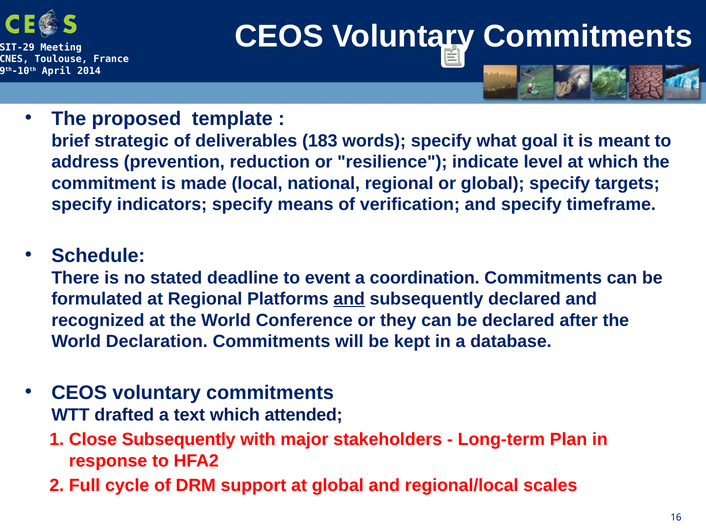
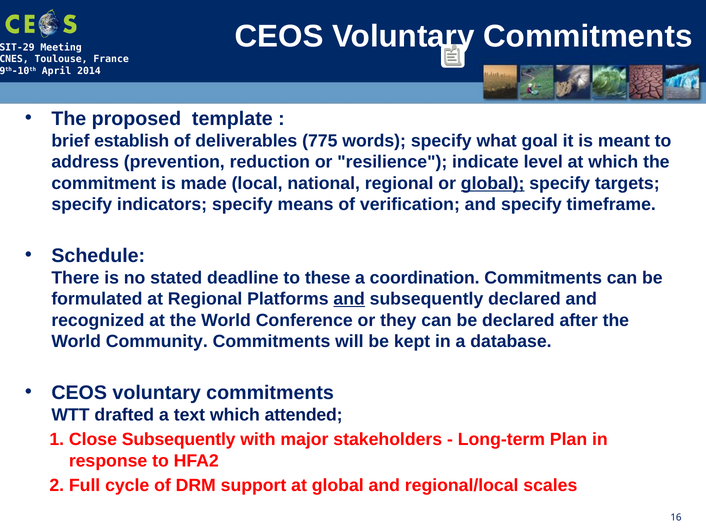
strategic: strategic -> establish
183: 183 -> 775
global at (493, 183) underline: none -> present
event: event -> these
Declaration: Declaration -> Community
